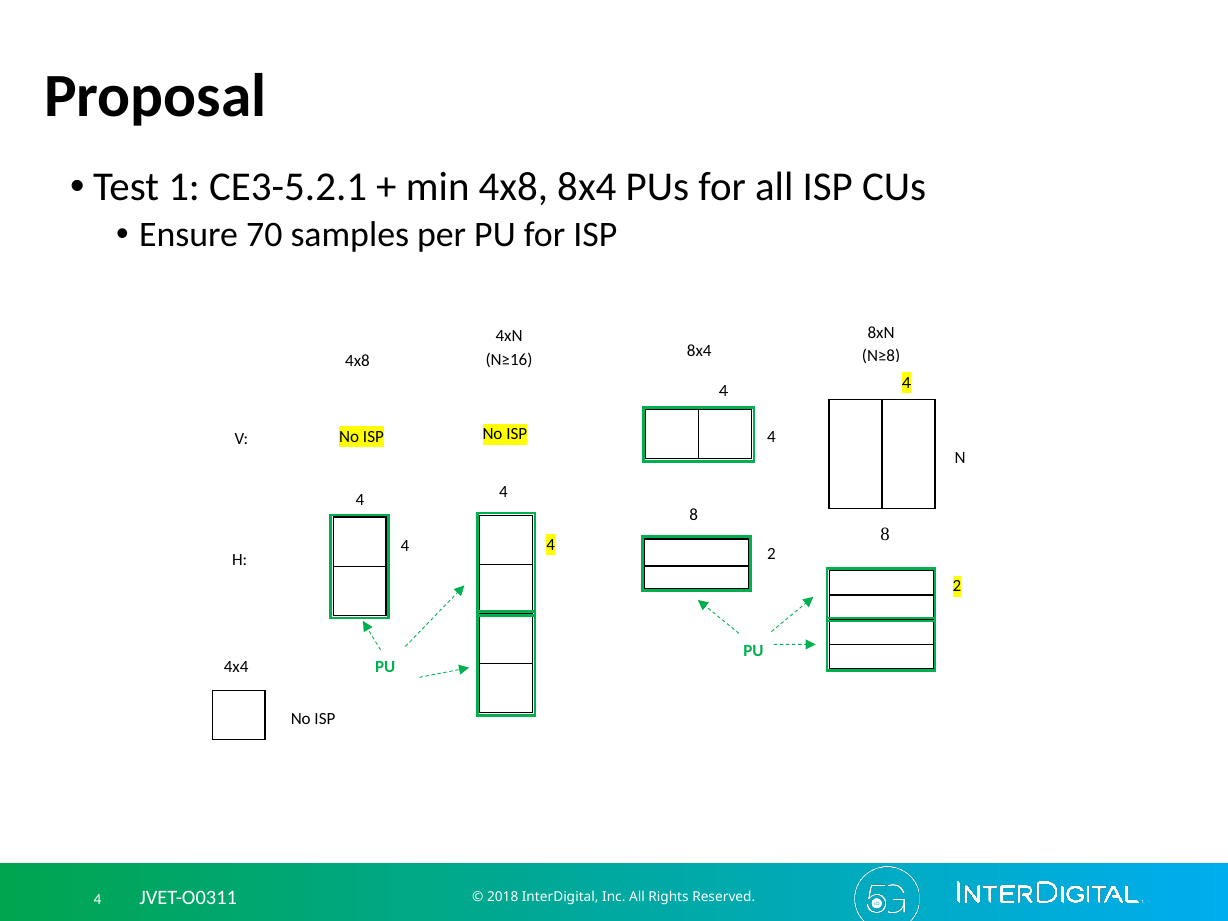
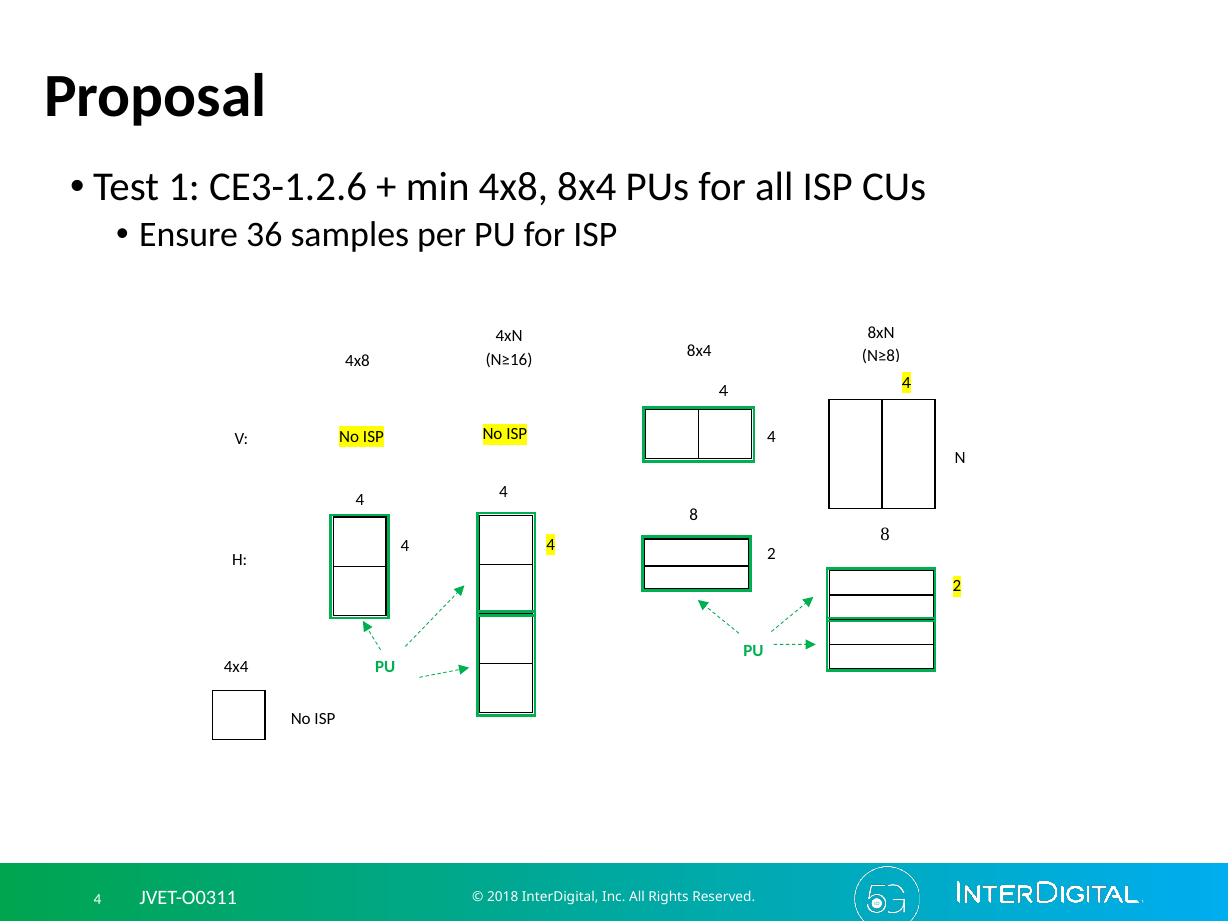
CE3-5.2.1: CE3-5.2.1 -> CE3-1.2.6
70: 70 -> 36
